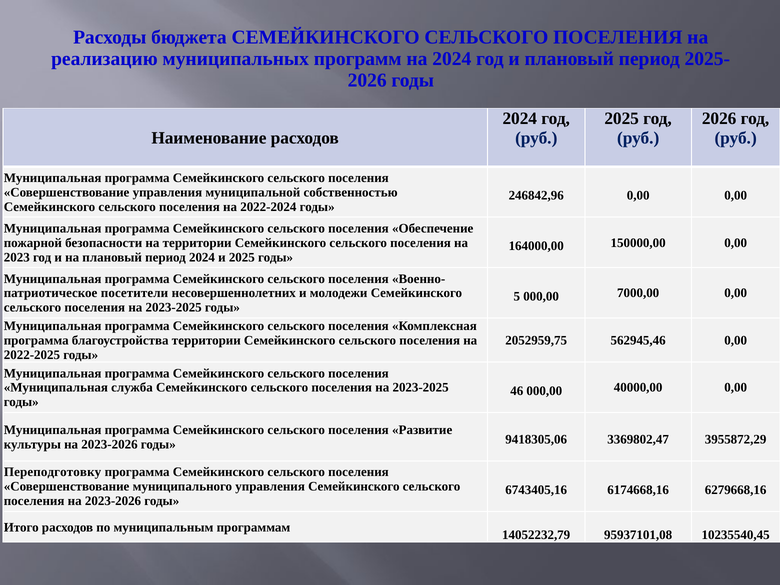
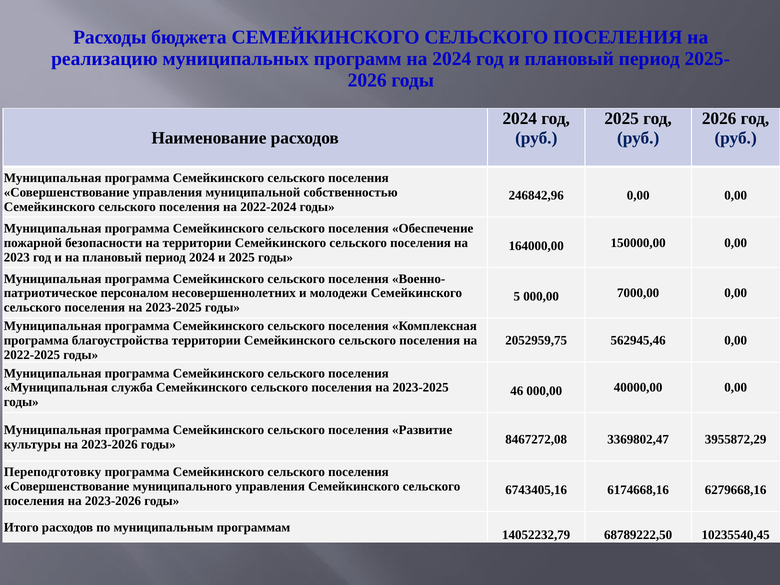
посетители: посетители -> персоналом
9418305,06: 9418305,06 -> 8467272,08
95937101,08: 95937101,08 -> 68789222,50
